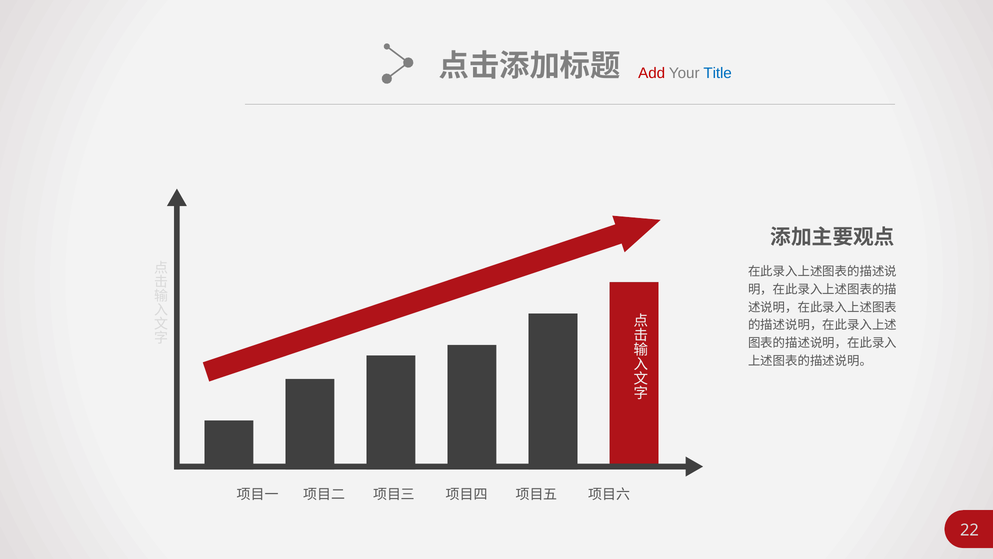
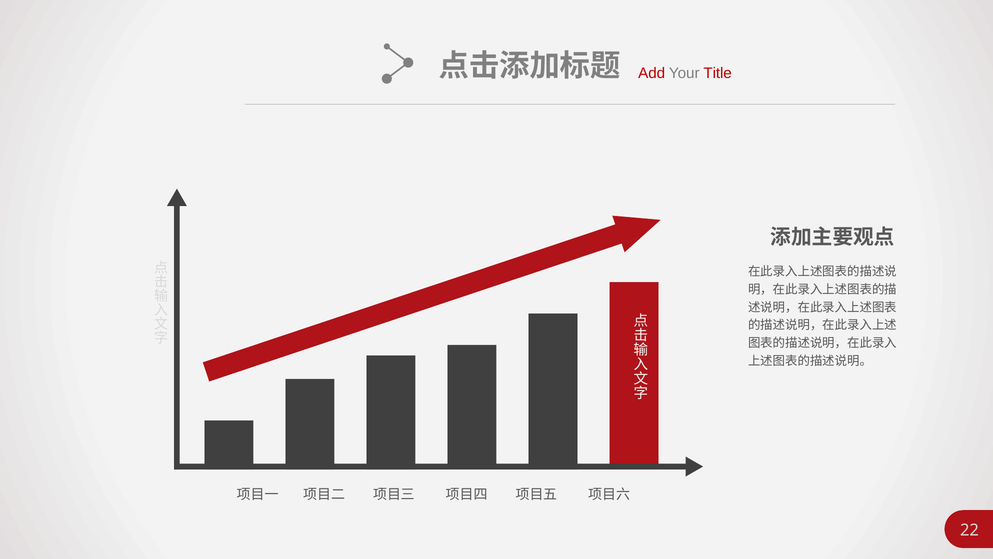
Title colour: blue -> red
